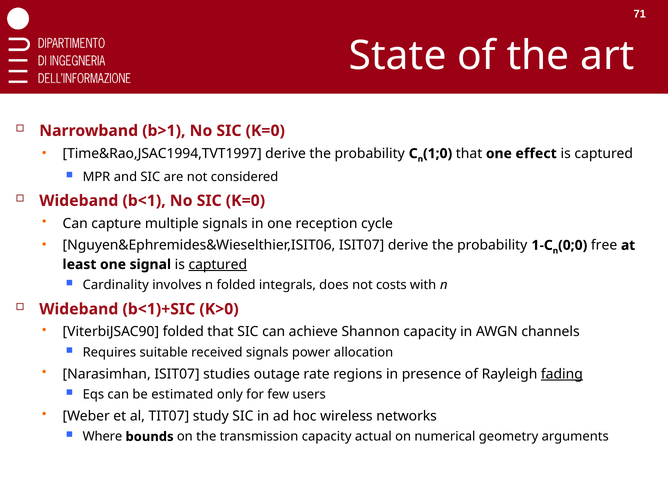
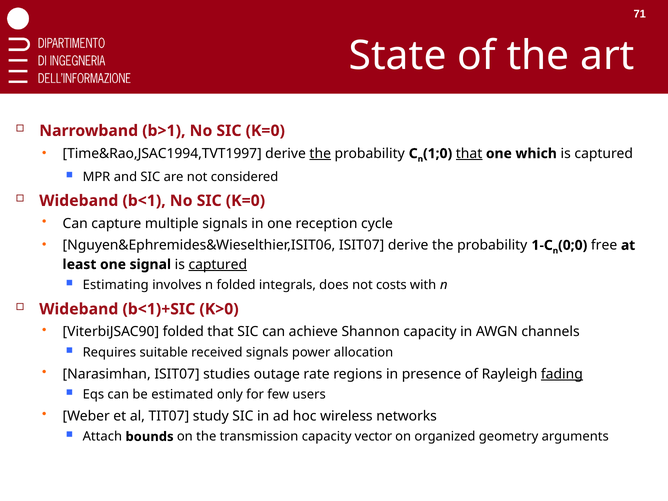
the at (320, 154) underline: none -> present
that at (469, 154) underline: none -> present
effect: effect -> which
Cardinality: Cardinality -> Estimating
Where: Where -> Attach
actual: actual -> vector
numerical: numerical -> organized
